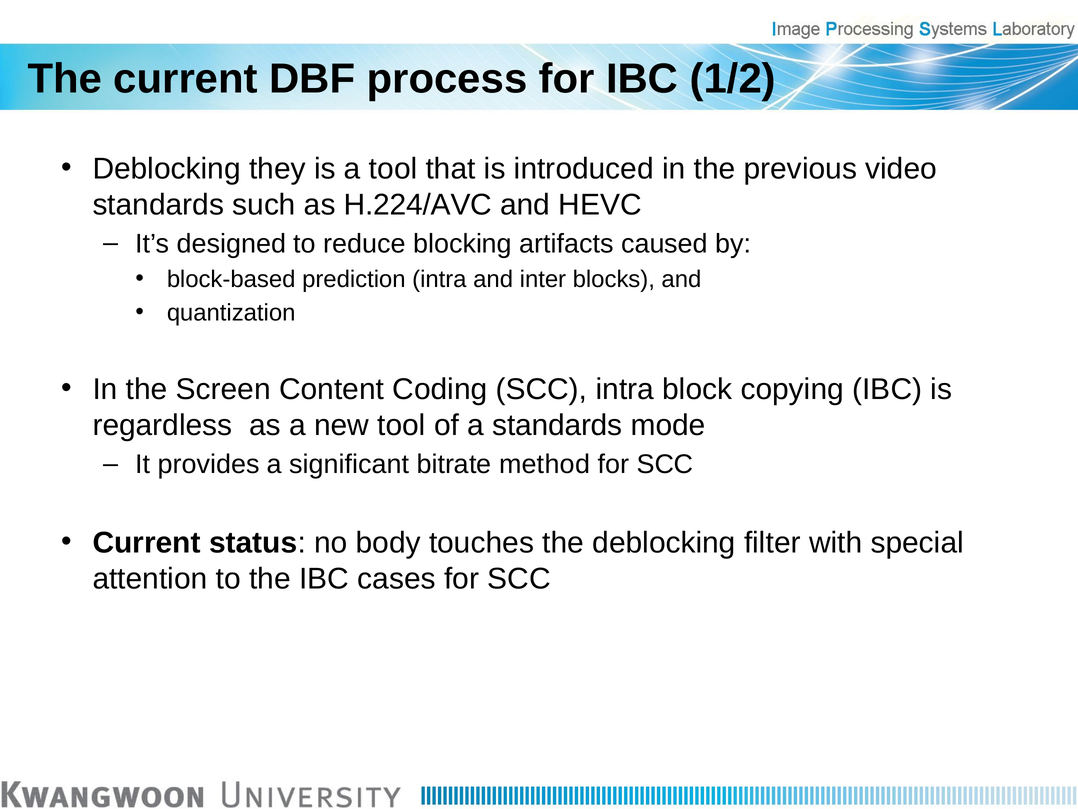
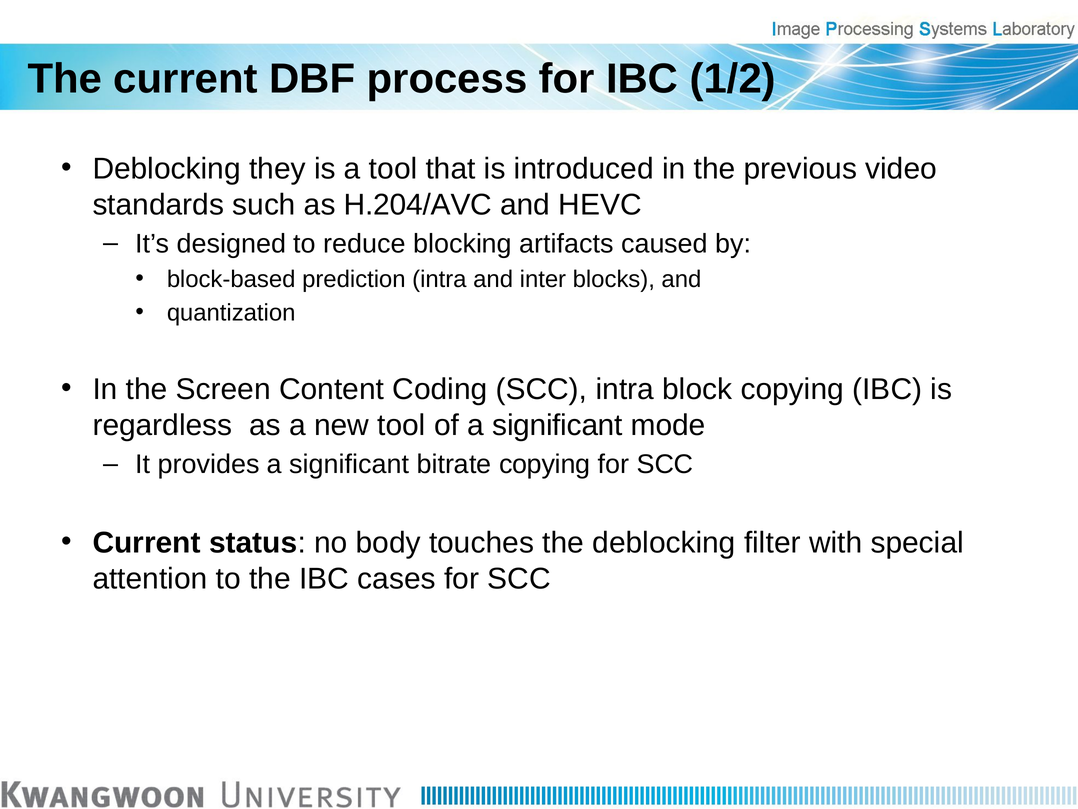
H.224/AVC: H.224/AVC -> H.204/AVC
of a standards: standards -> significant
bitrate method: method -> copying
